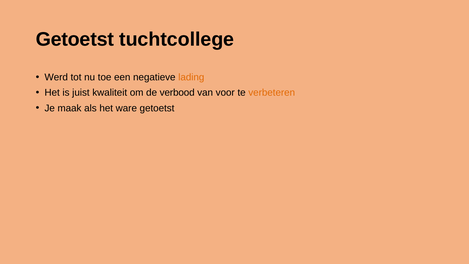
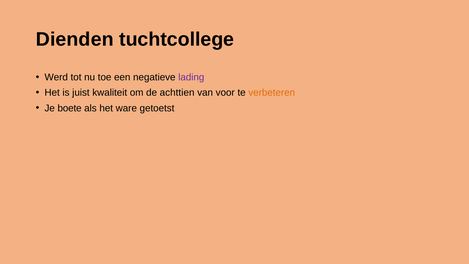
Getoetst at (75, 39): Getoetst -> Dienden
lading colour: orange -> purple
verbood: verbood -> achttien
maak: maak -> boete
